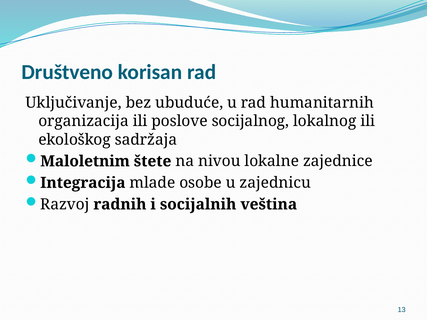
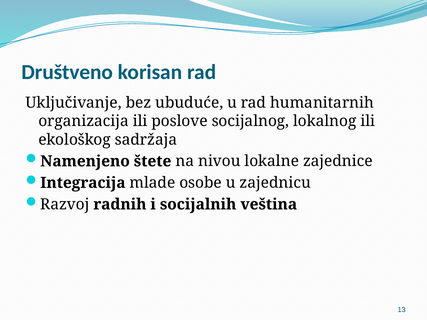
Maloletnim: Maloletnim -> Namenjeno
